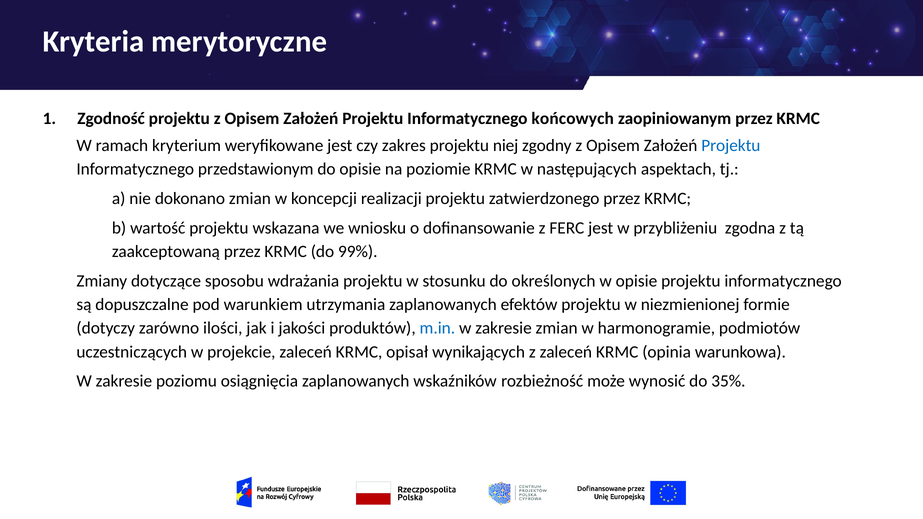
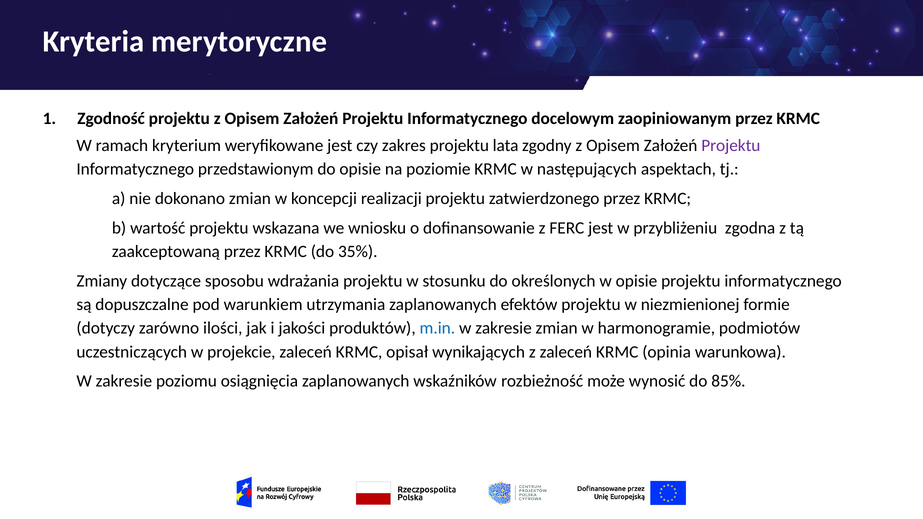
końcowych: końcowych -> docelowym
niej: niej -> lata
Projektu at (731, 145) colour: blue -> purple
99%: 99% -> 35%
35%: 35% -> 85%
